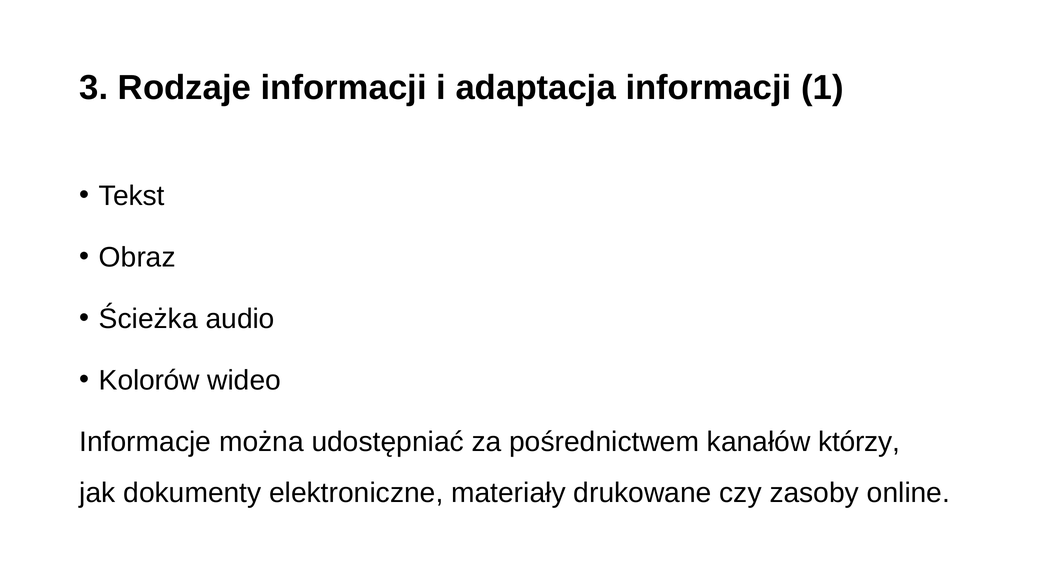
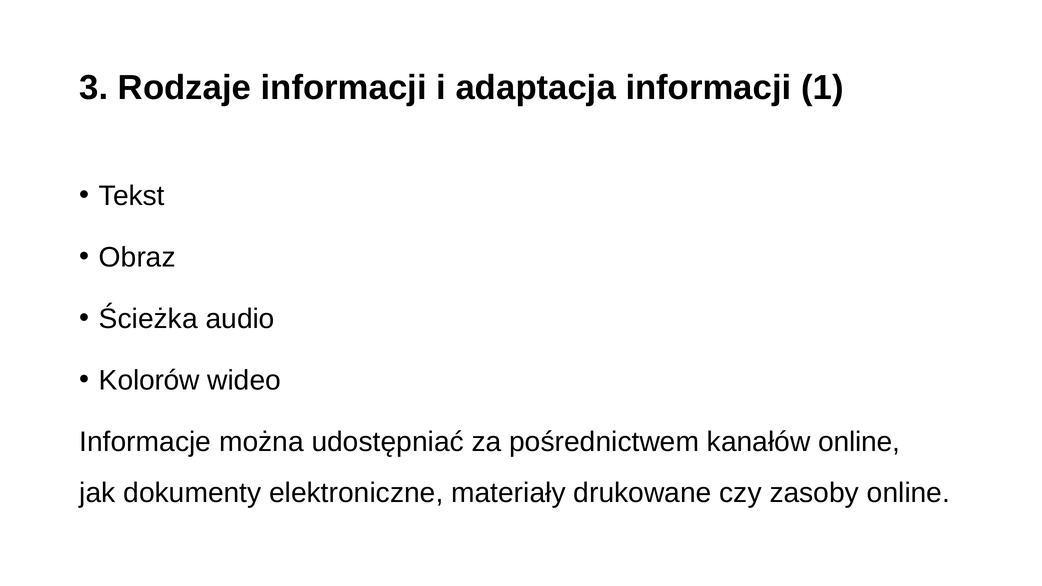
kanałów którzy: którzy -> online
